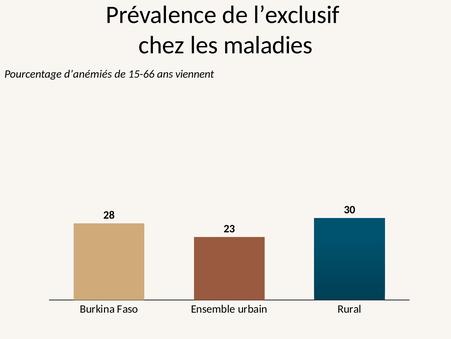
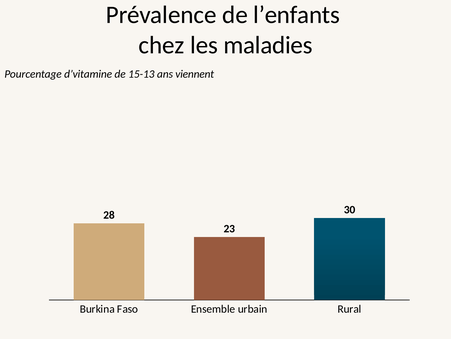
l’exclusif: l’exclusif -> l’enfants
d’anémiés: d’anémiés -> d’vitamine
15-66: 15-66 -> 15-13
